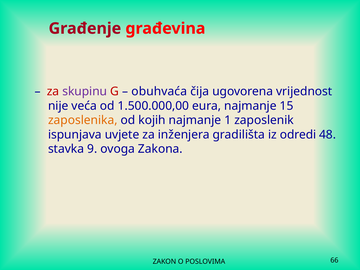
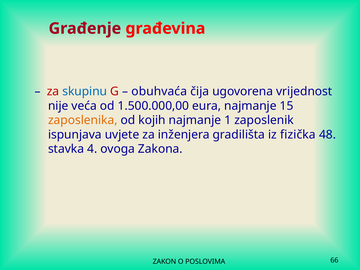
skupinu colour: purple -> blue
odredi: odredi -> fizička
9: 9 -> 4
